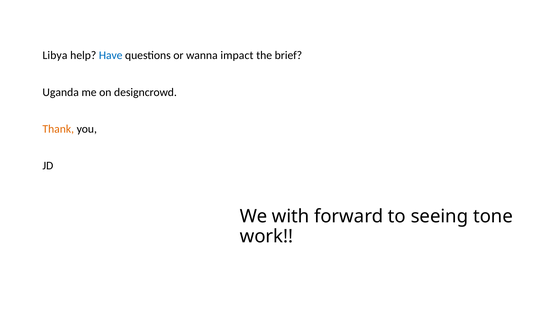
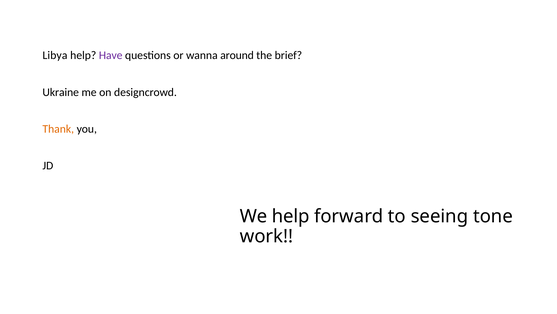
Have colour: blue -> purple
impact: impact -> around
Uganda: Uganda -> Ukraine
We with: with -> help
